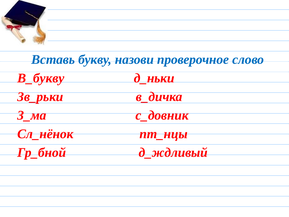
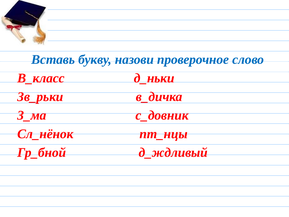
В_букву: В_букву -> В_класс
